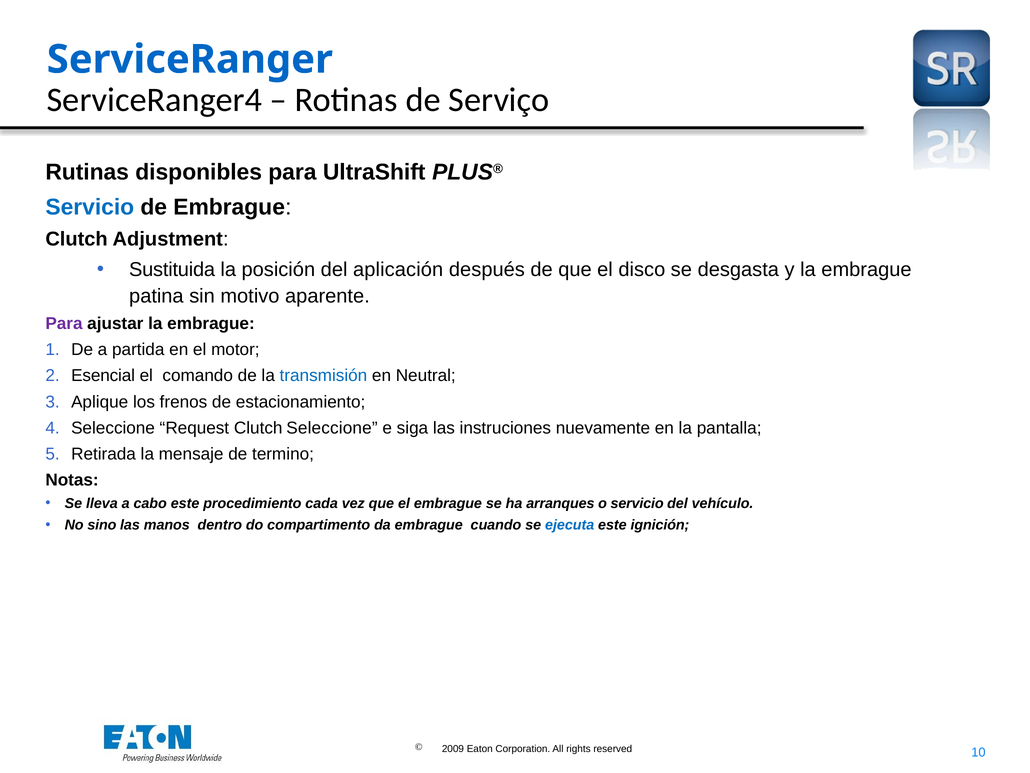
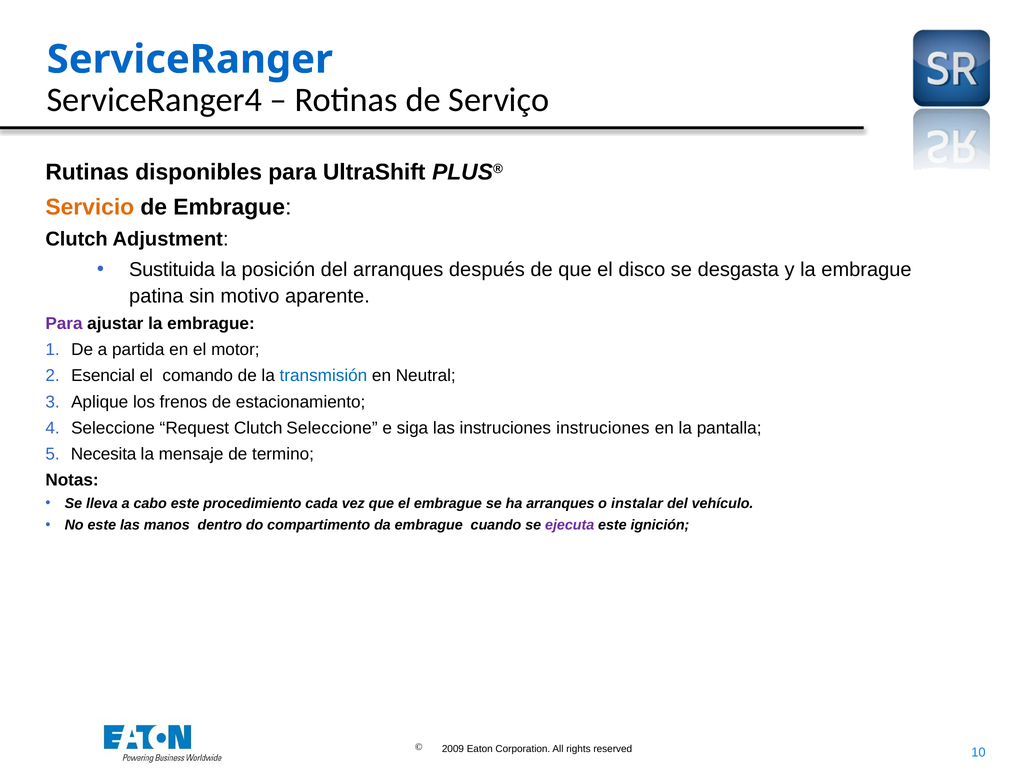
Servicio at (90, 207) colour: blue -> orange
del aplicación: aplicación -> arranques
instruciones nuevamente: nuevamente -> instruciones
Retirada: Retirada -> Necesita
o servicio: servicio -> instalar
No sino: sino -> este
ejecuta colour: blue -> purple
